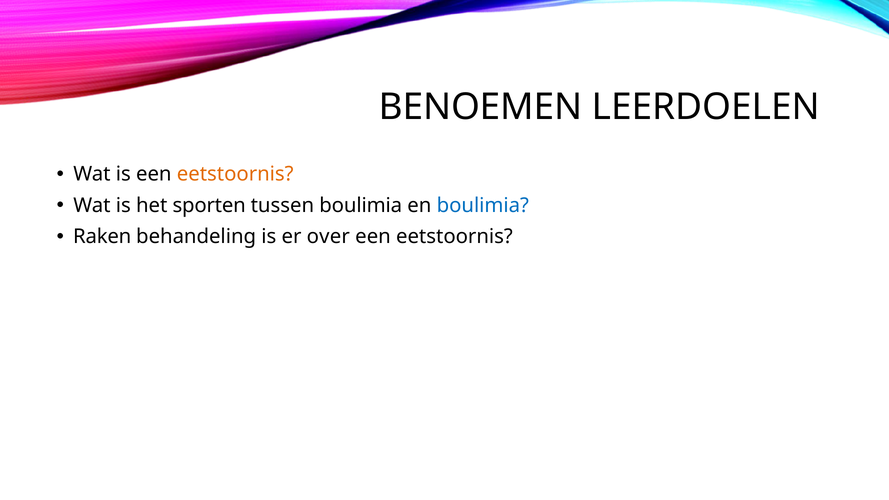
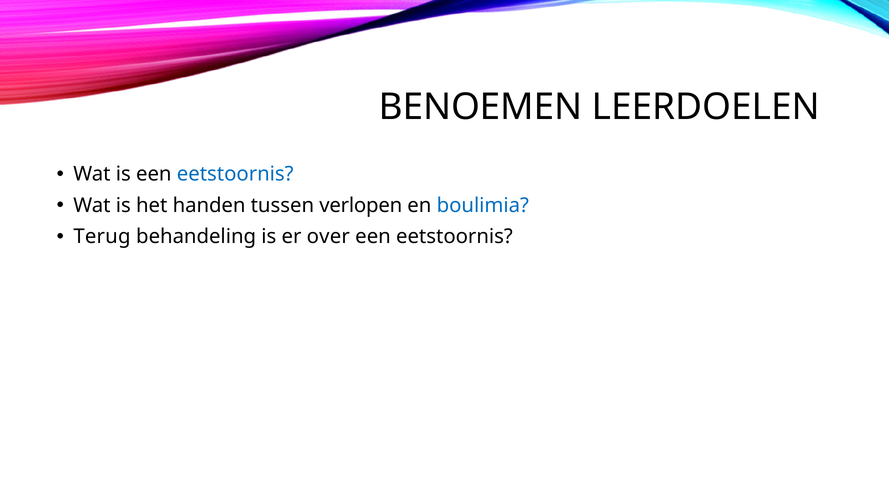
eetstoornis at (235, 174) colour: orange -> blue
sporten: sporten -> handen
tussen boulimia: boulimia -> verlopen
Raken: Raken -> Terug
